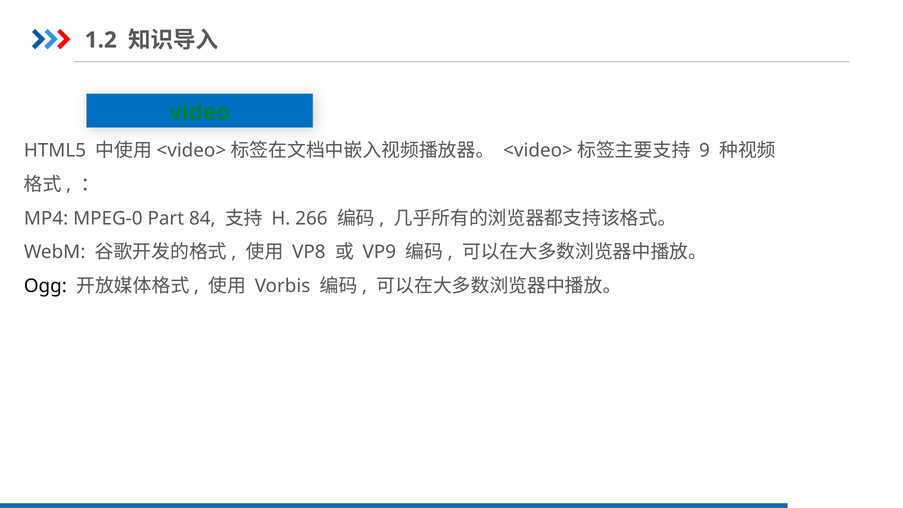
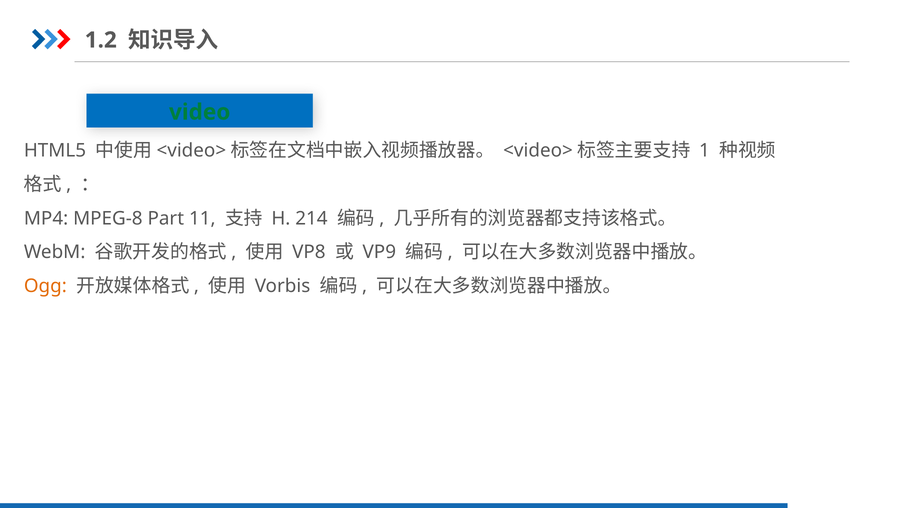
9: 9 -> 1
MPEG-0: MPEG-0 -> MPEG-8
84: 84 -> 11
266: 266 -> 214
Ogg colour: black -> orange
